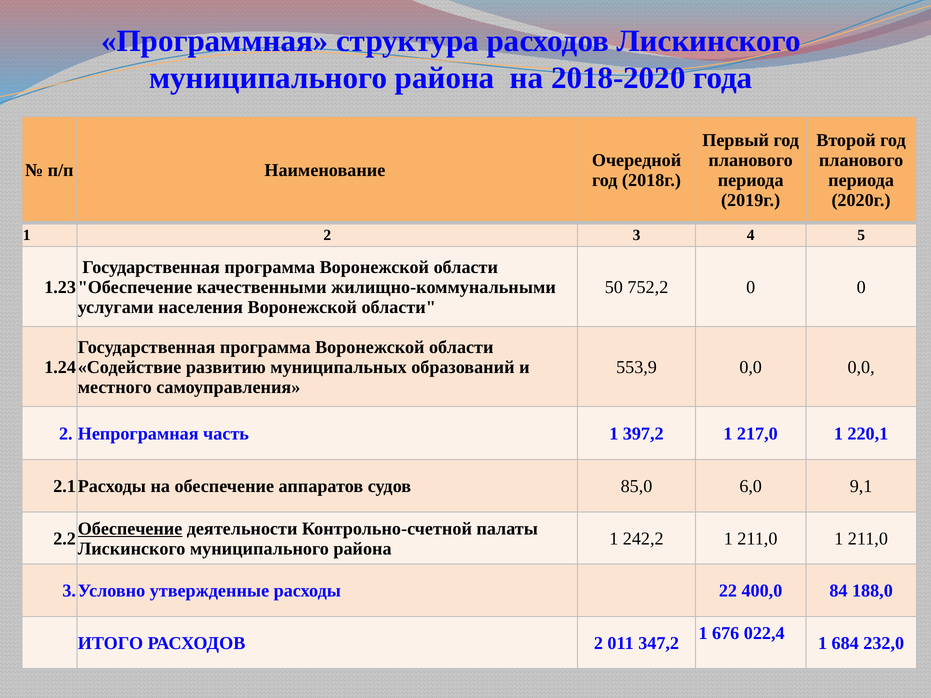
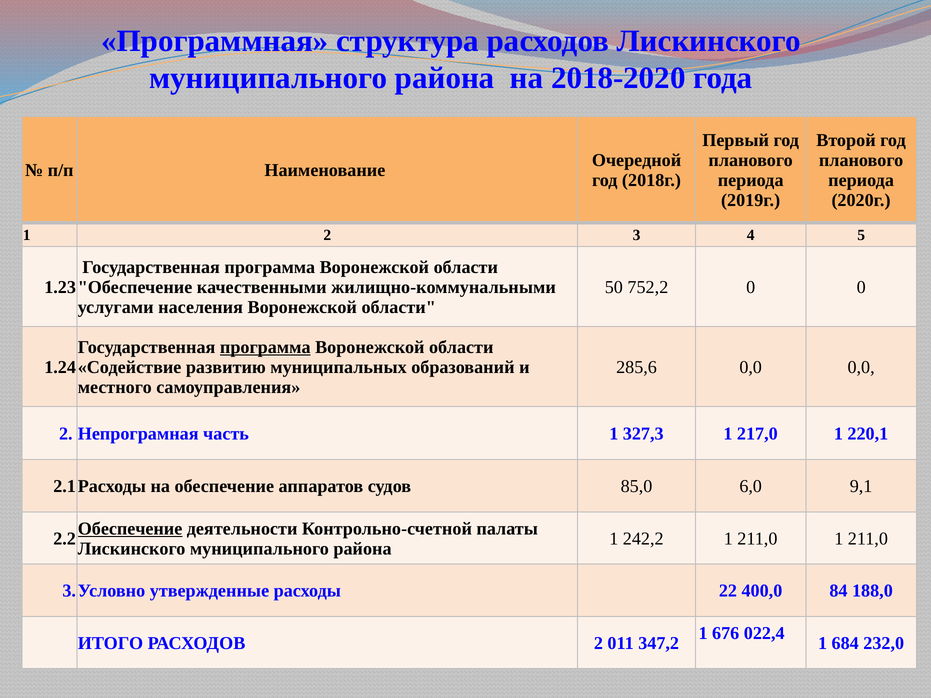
программа at (265, 347) underline: none -> present
553,9: 553,9 -> 285,6
397,2: 397,2 -> 327,3
